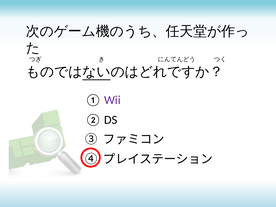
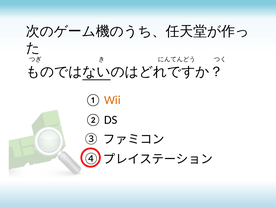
Wii colour: purple -> orange
